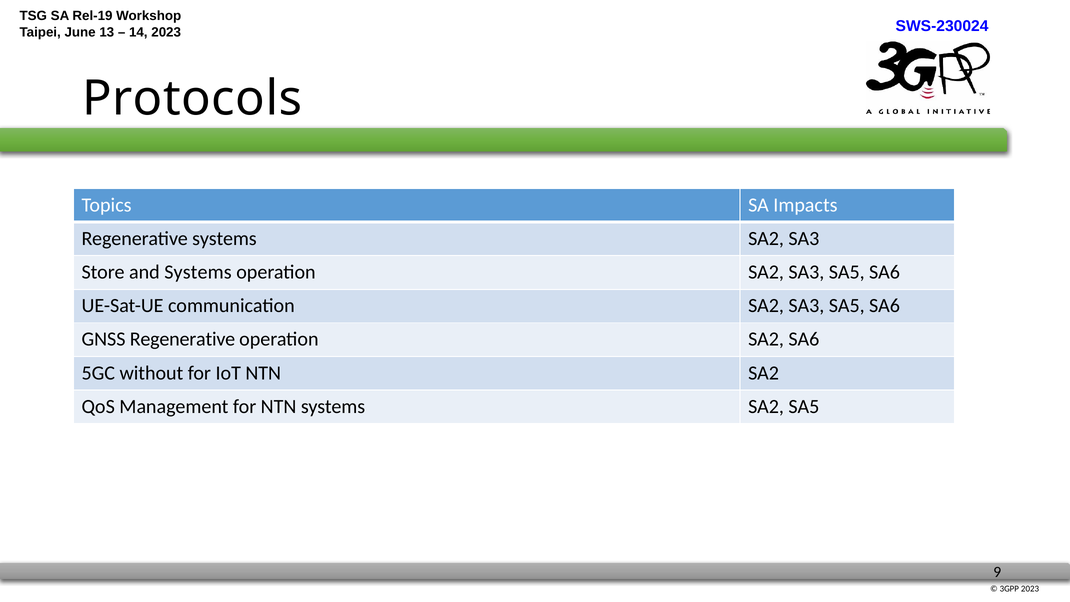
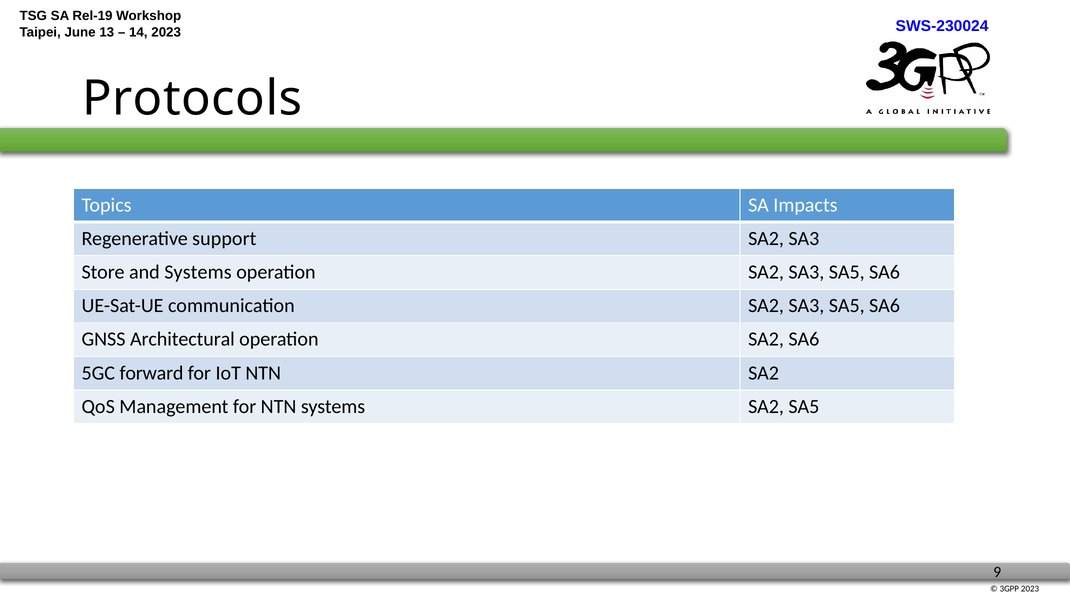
Regenerative systems: systems -> support
GNSS Regenerative: Regenerative -> Architectural
without: without -> forward
